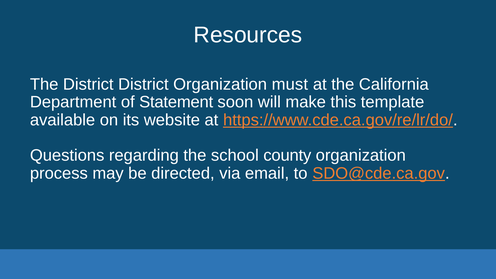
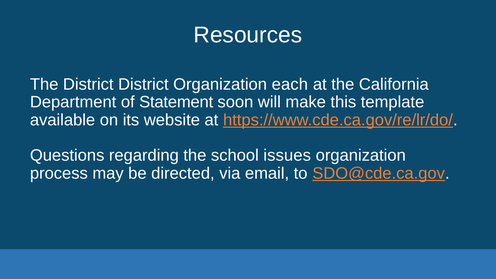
must: must -> each
county: county -> issues
